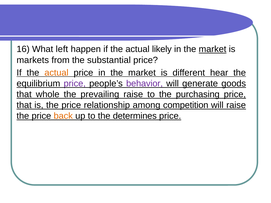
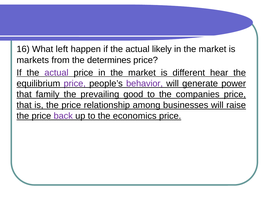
market at (213, 49) underline: present -> none
substantial: substantial -> determines
actual at (56, 73) colour: orange -> purple
goods: goods -> power
whole: whole -> family
prevailing raise: raise -> good
purchasing: purchasing -> companies
competition: competition -> businesses
back colour: orange -> purple
determines: determines -> economics
